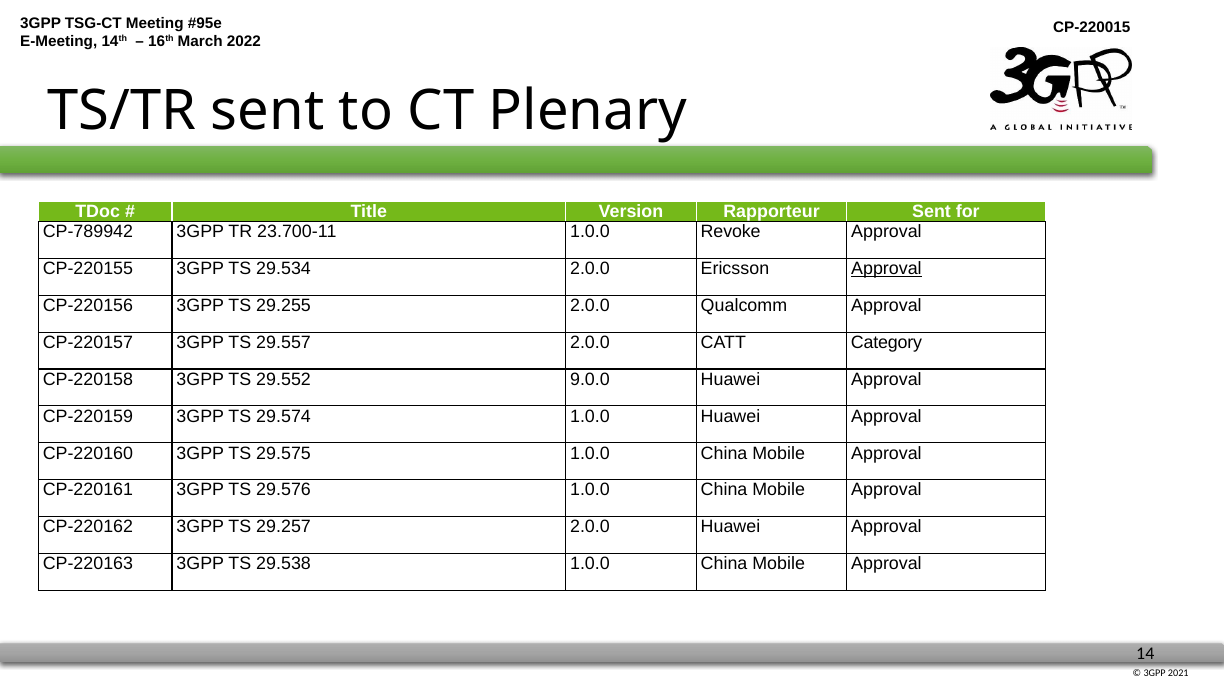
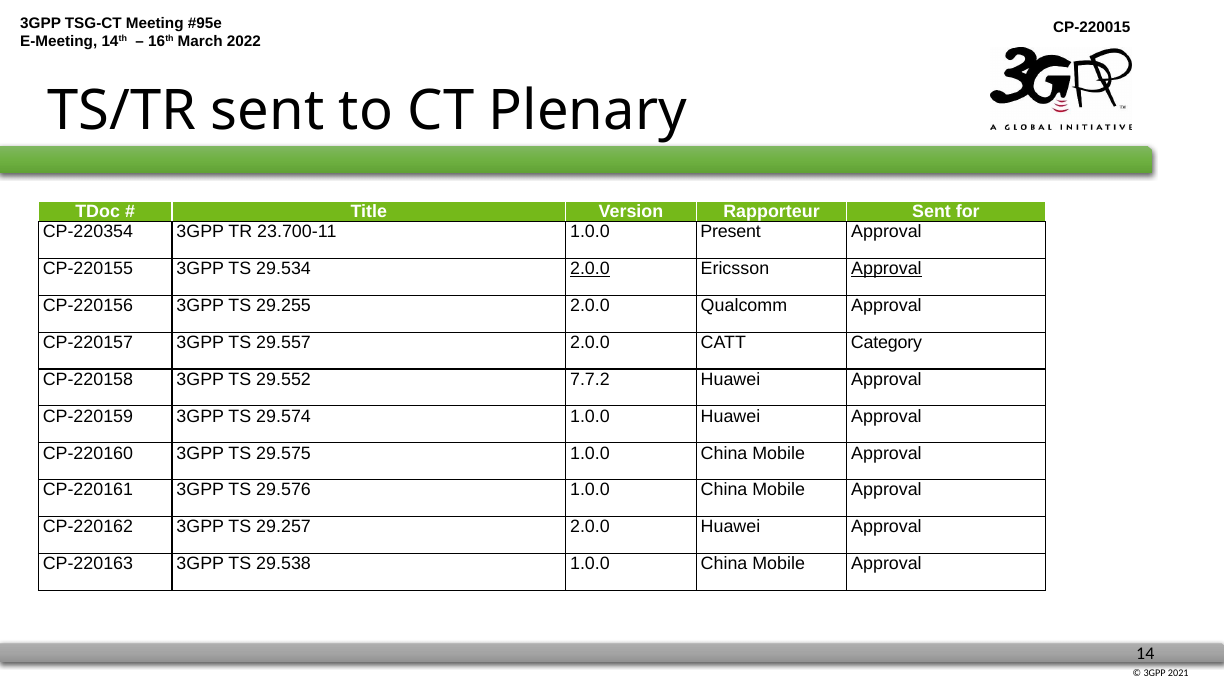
CP-789942: CP-789942 -> CP-220354
Revoke: Revoke -> Present
2.0.0 at (590, 269) underline: none -> present
9.0.0: 9.0.0 -> 7.7.2
